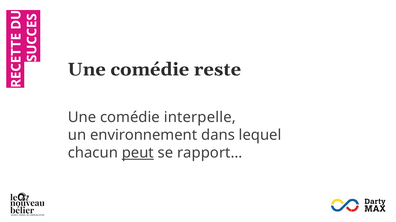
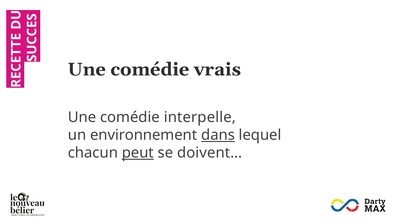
reste: reste -> vrais
dans underline: none -> present
rapport…: rapport… -> doivent…
